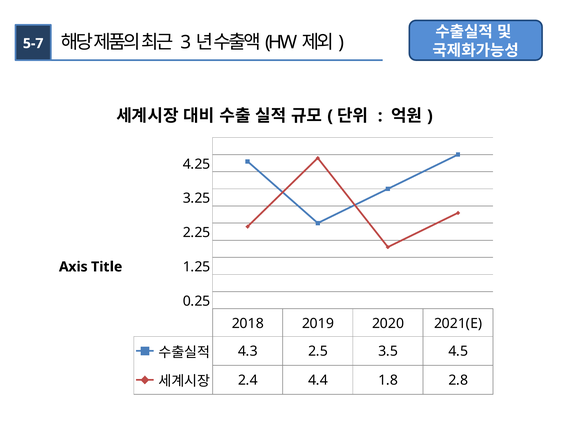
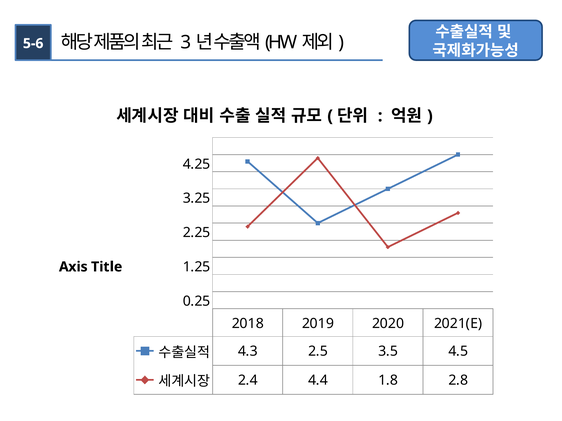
5-7: 5-7 -> 5-6
